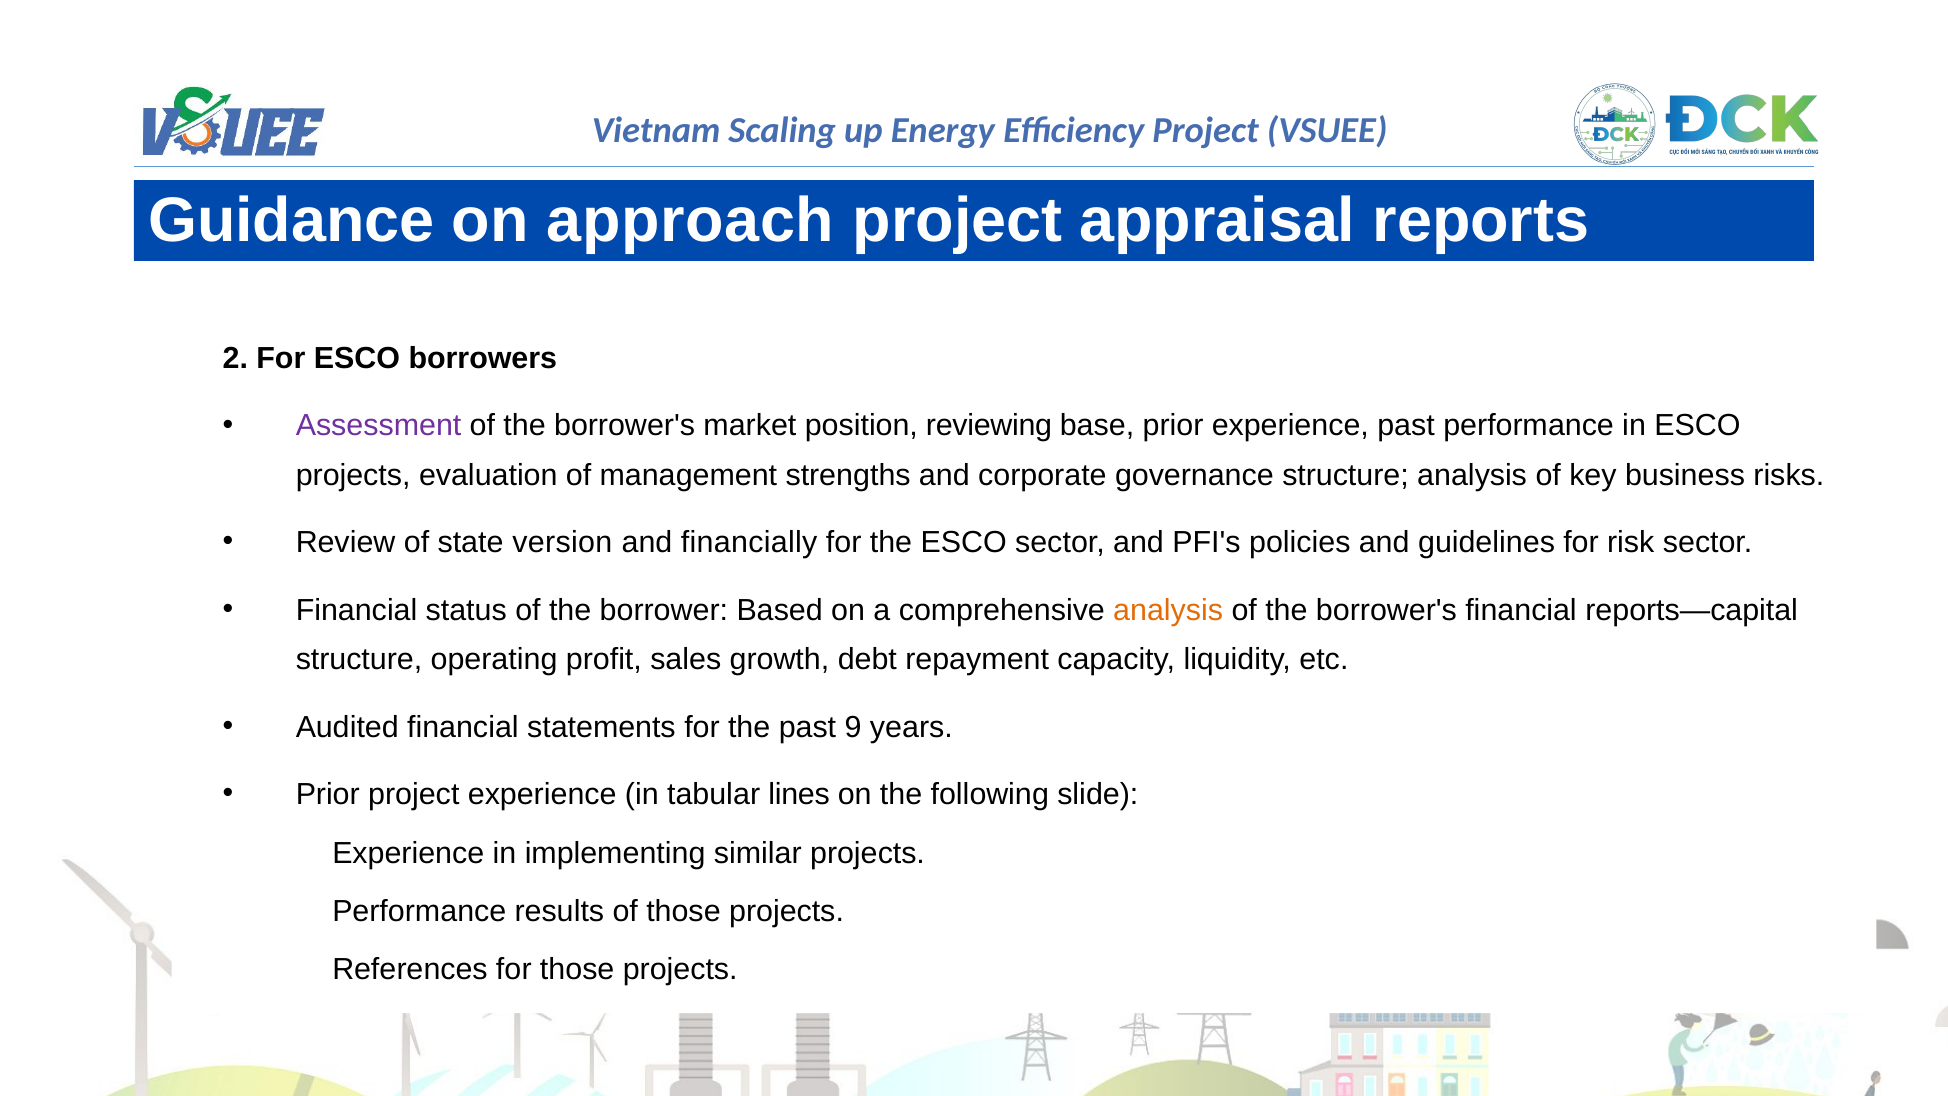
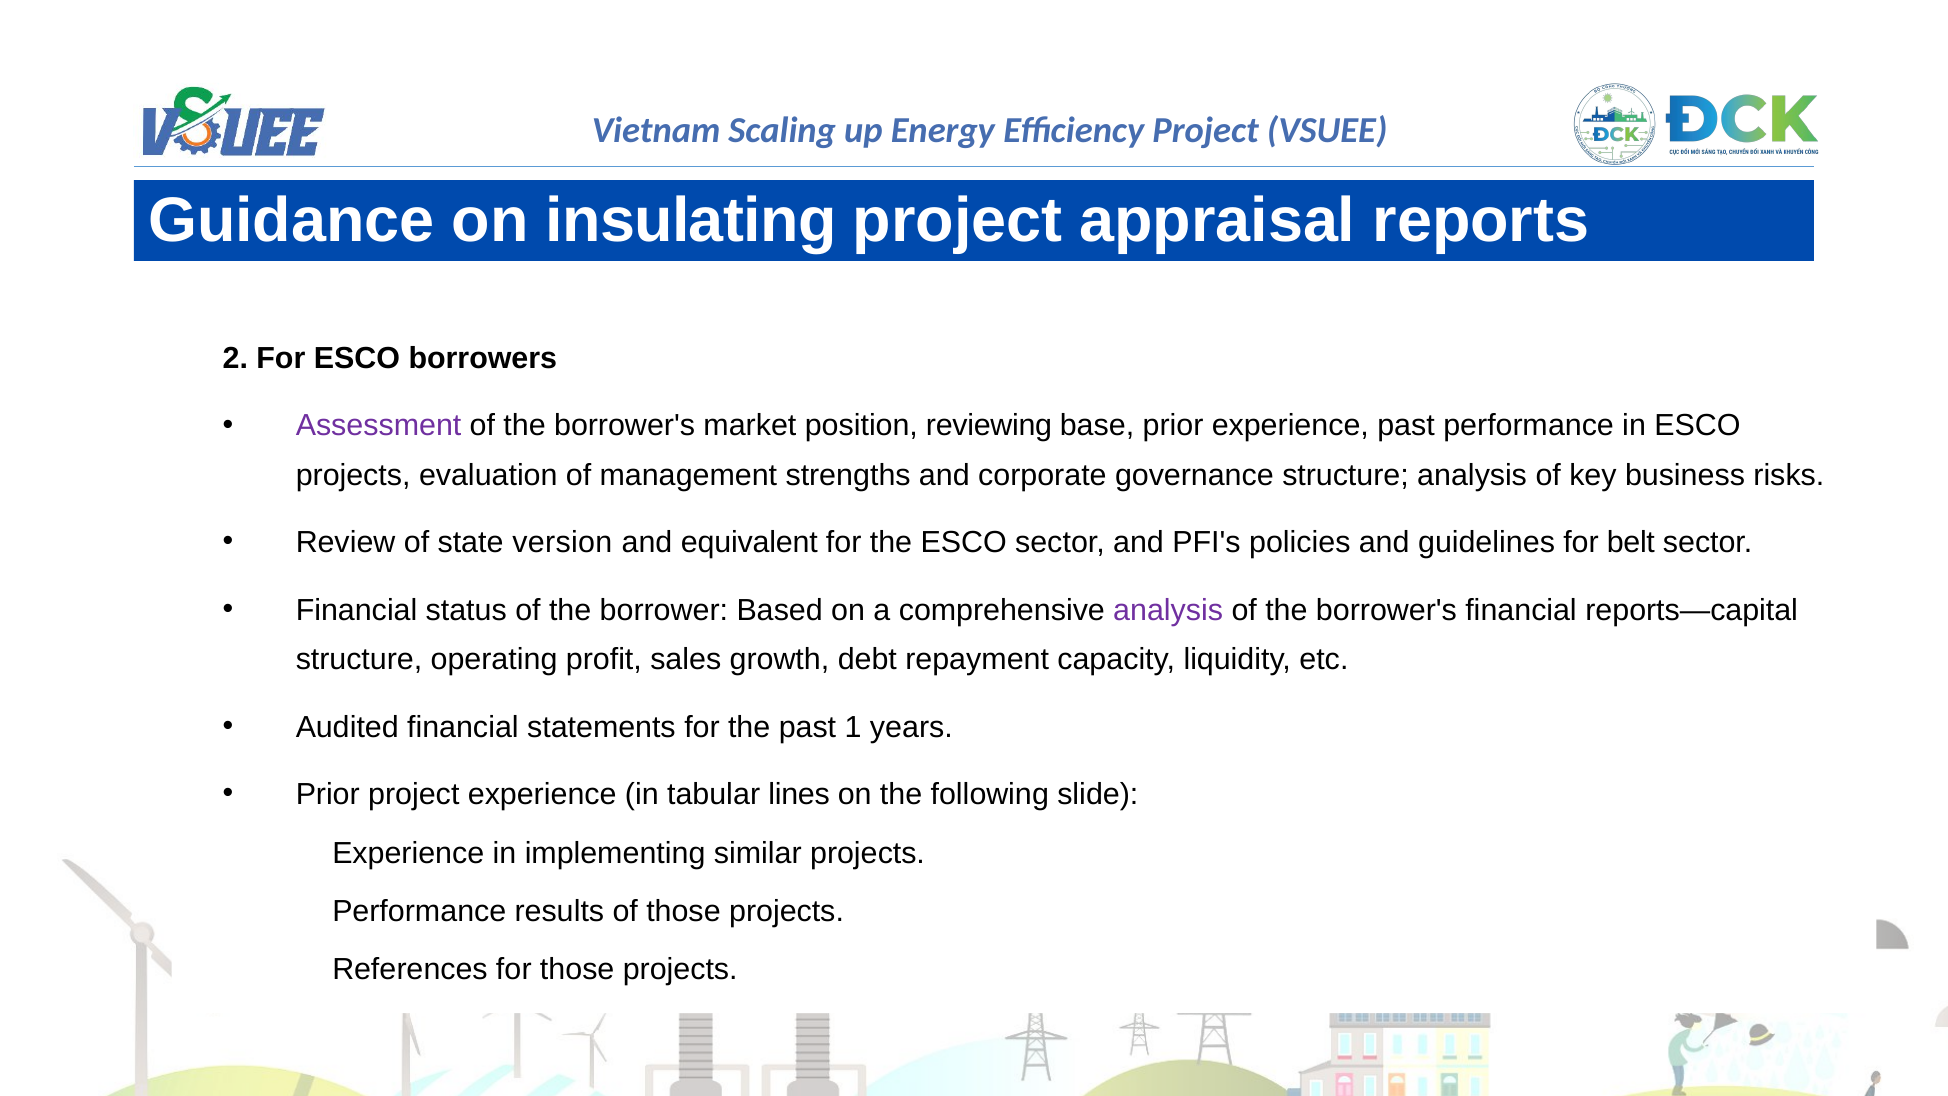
approach: approach -> insulating
financially: financially -> equivalent
risk: risk -> belt
analysis at (1168, 610) colour: orange -> purple
9: 9 -> 1
